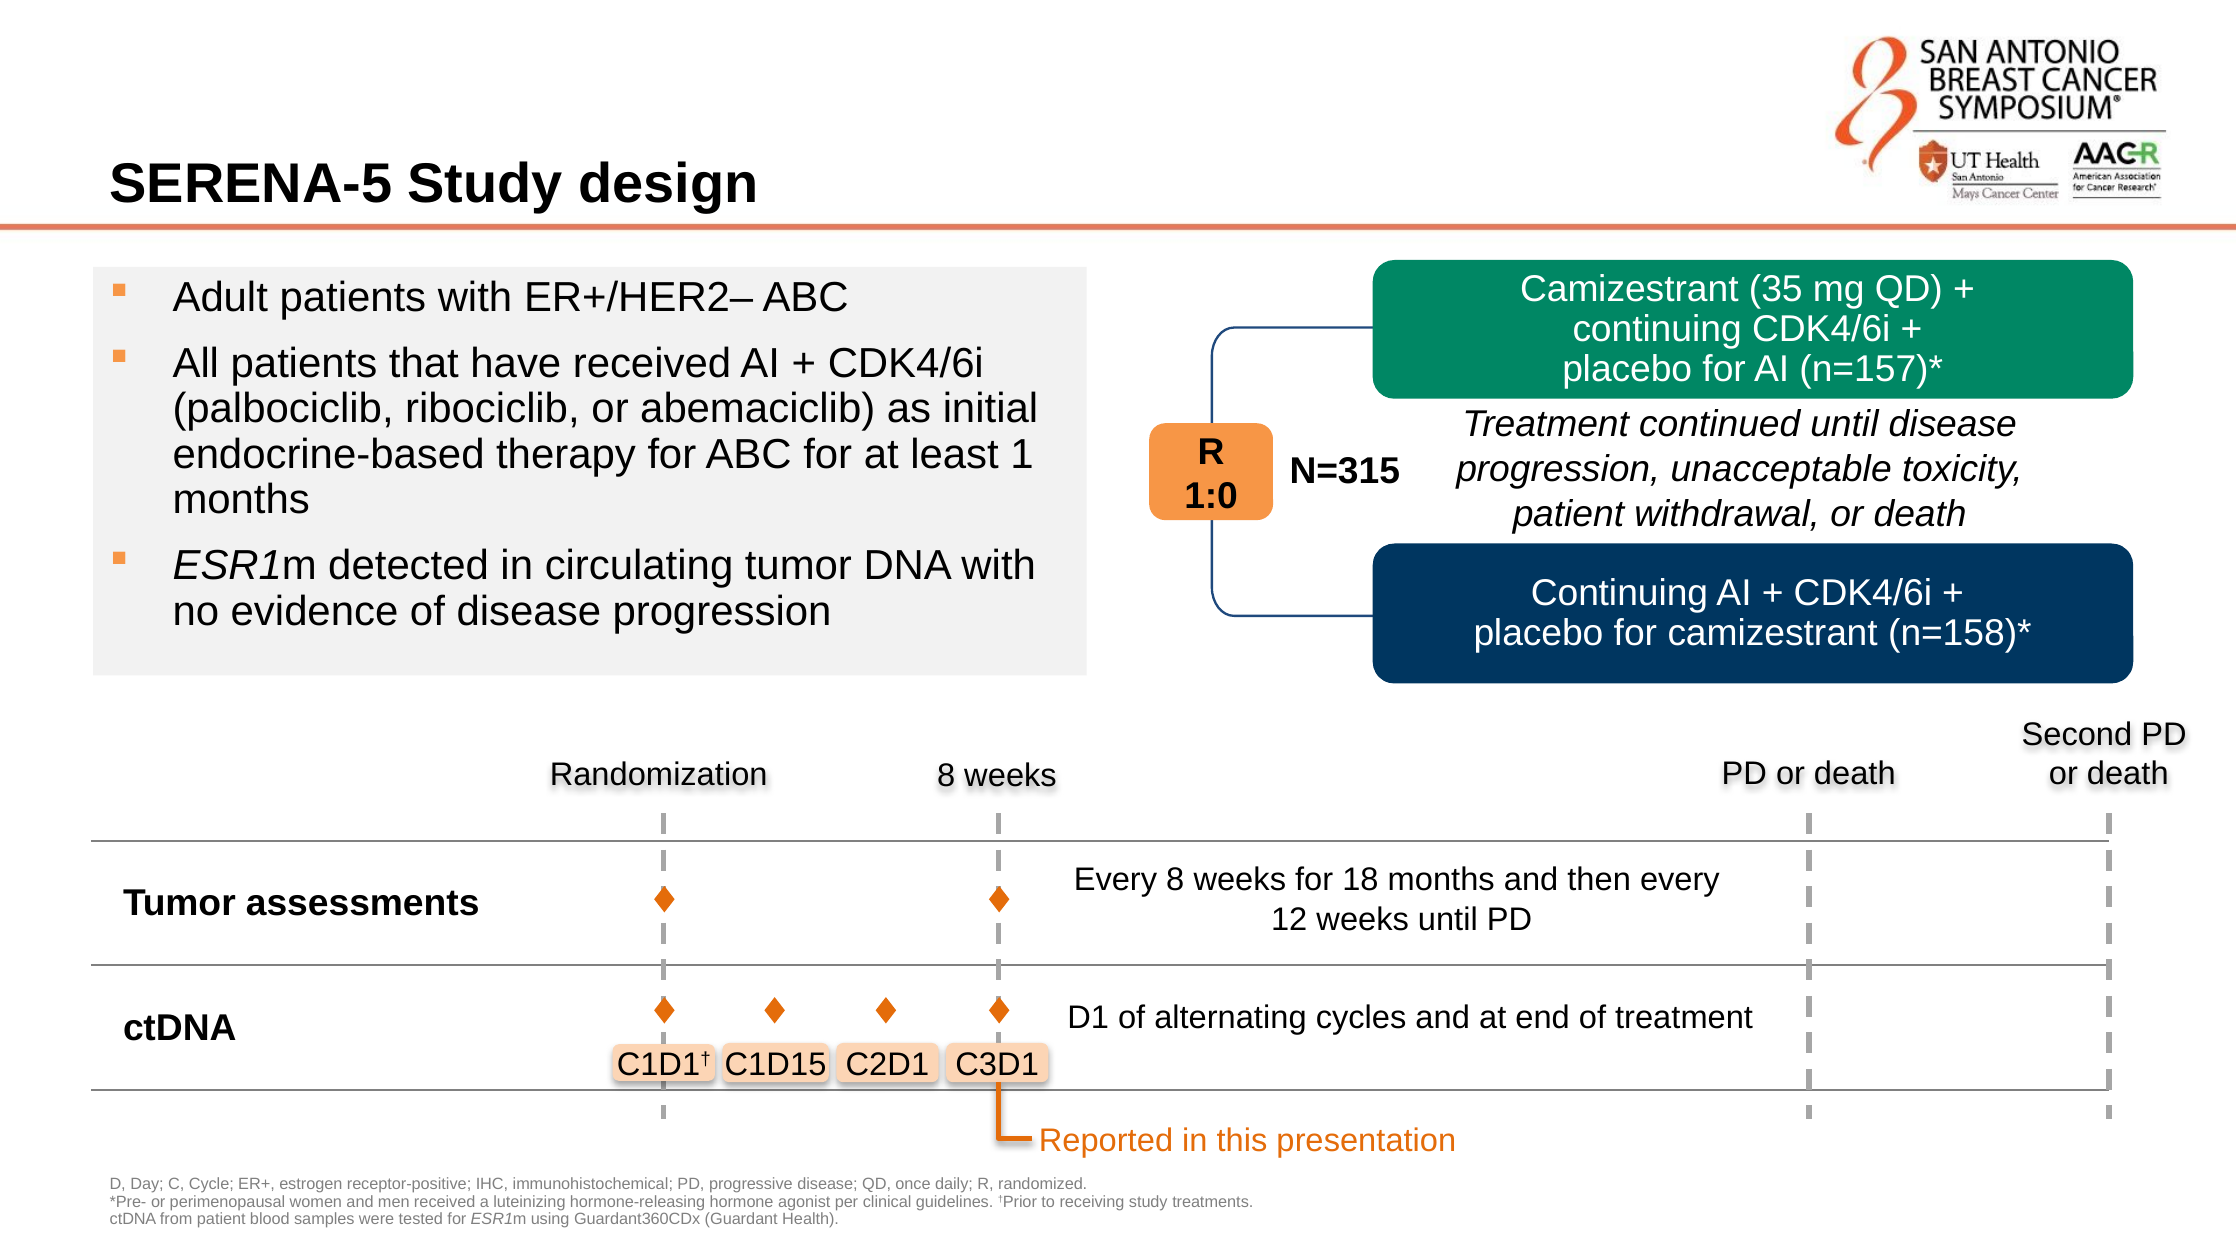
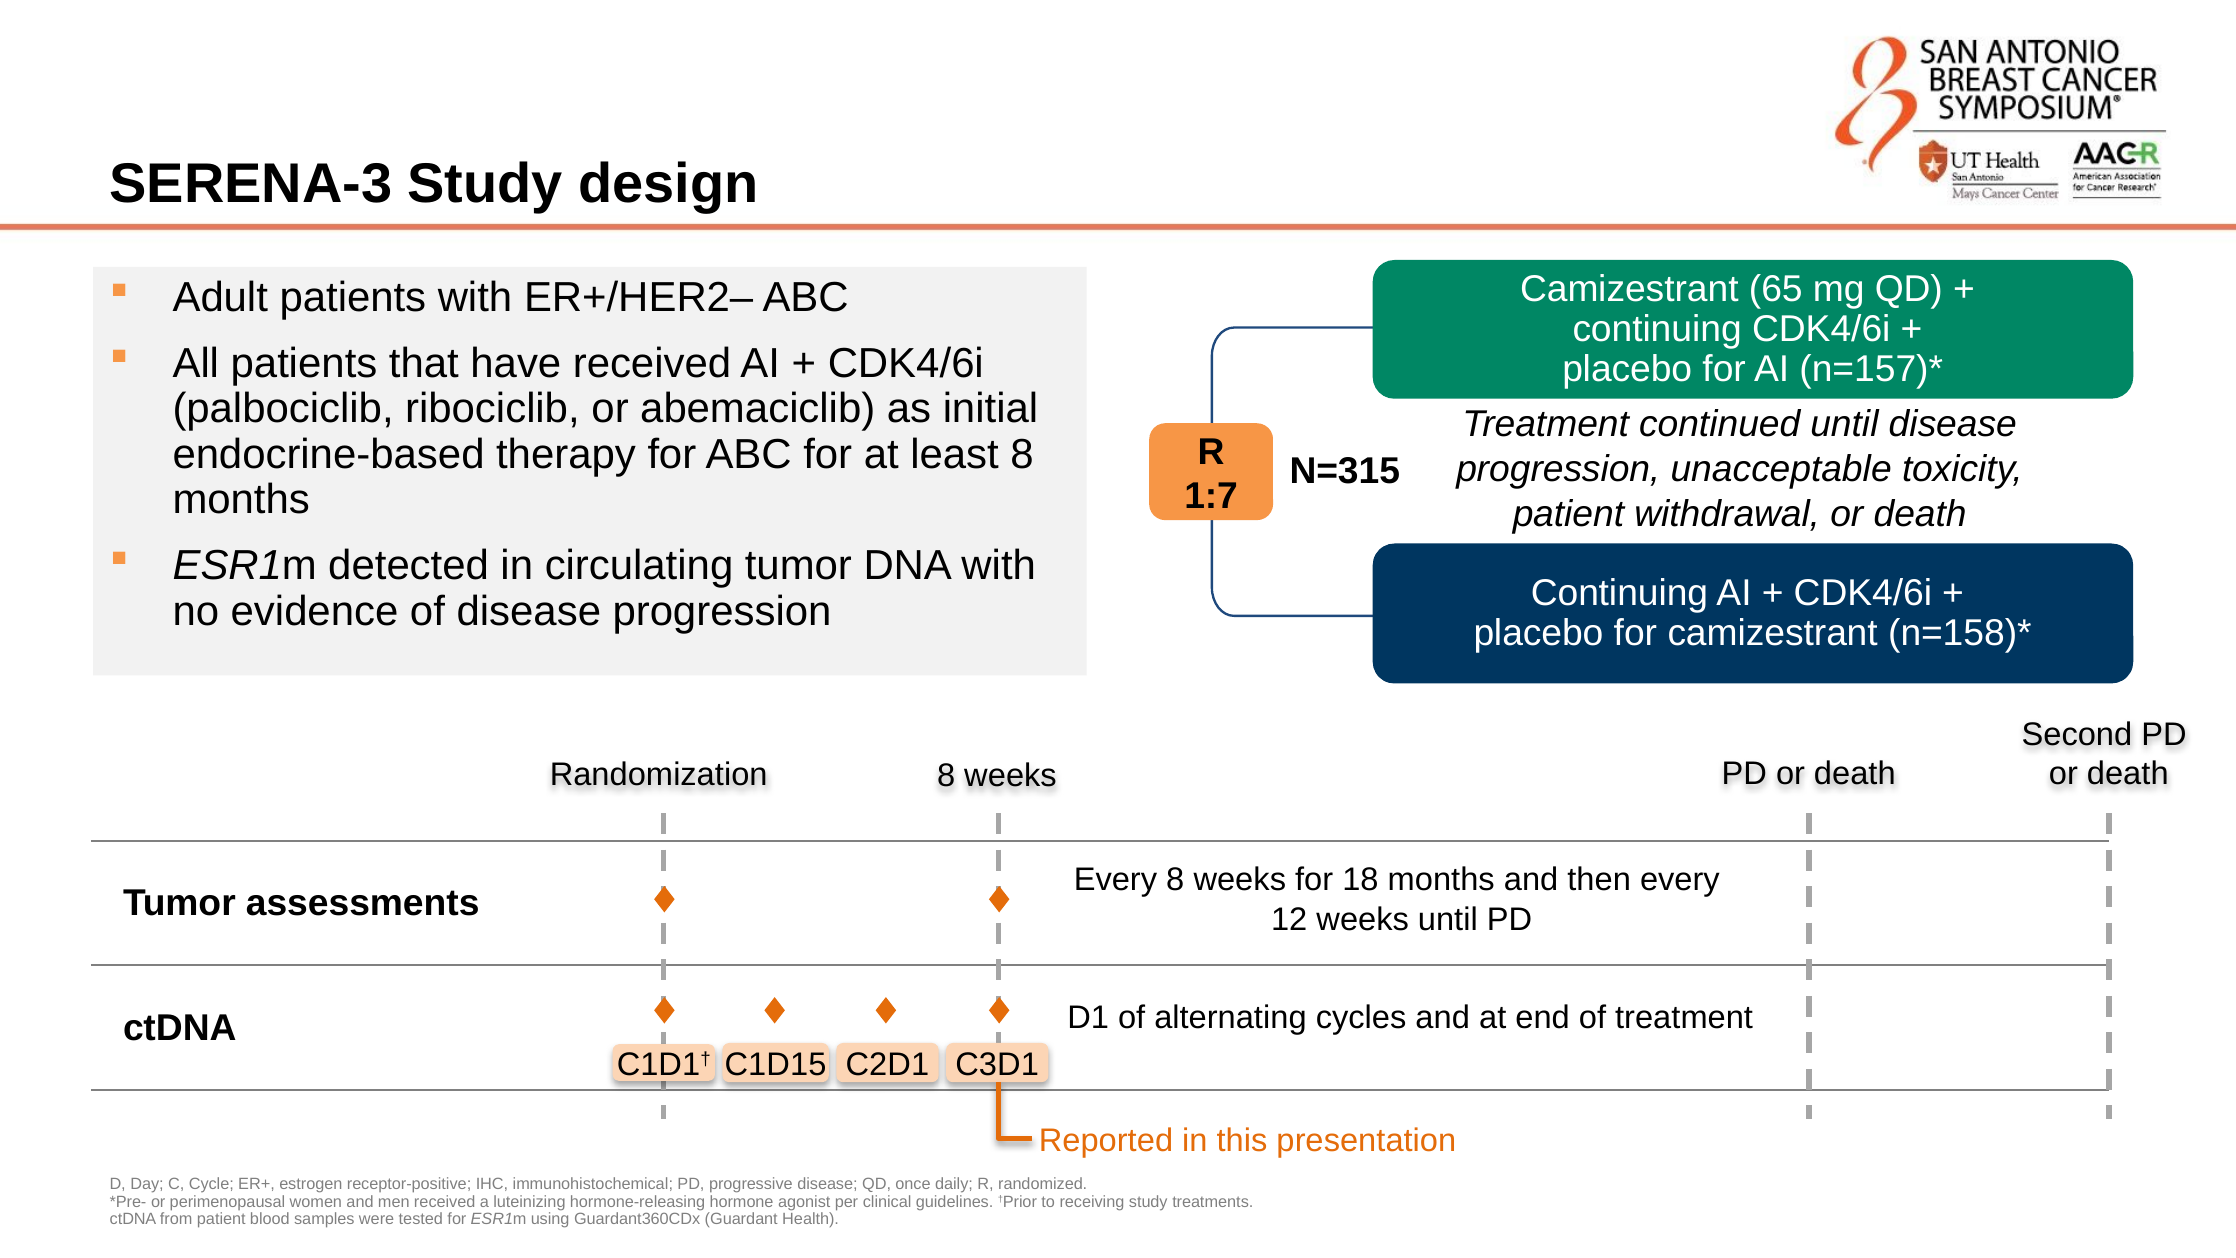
SERENA-5: SERENA-5 -> SERENA-3
35: 35 -> 65
least 1: 1 -> 8
1:0: 1:0 -> 1:7
